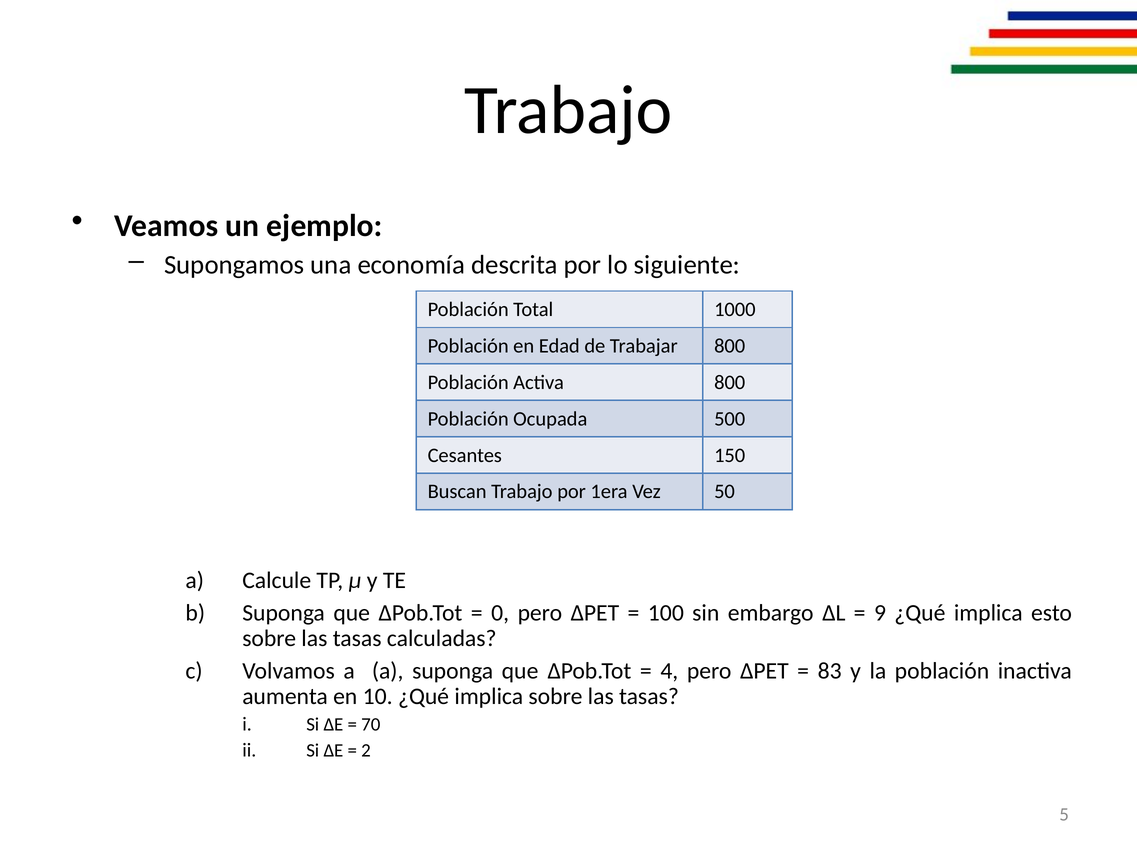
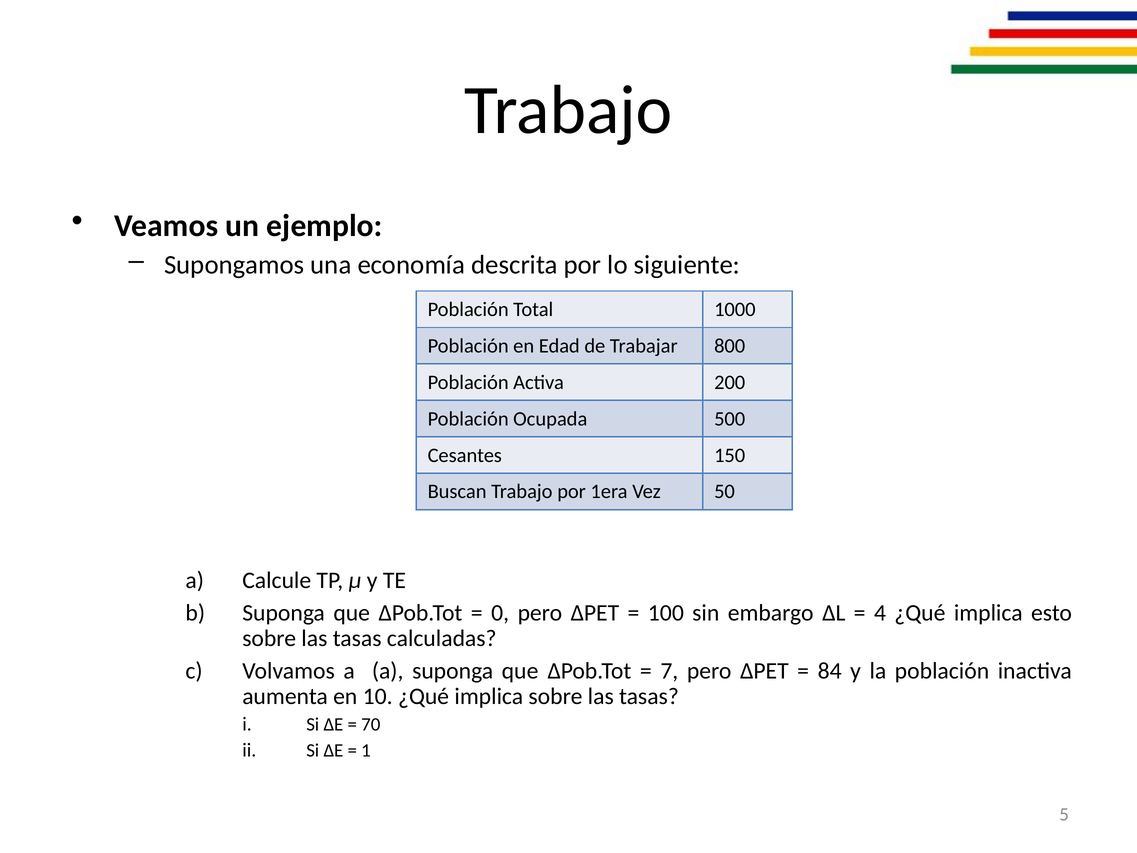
Activa 800: 800 -> 200
9: 9 -> 4
4: 4 -> 7
83: 83 -> 84
2: 2 -> 1
